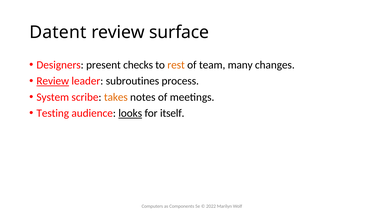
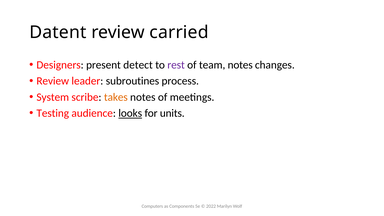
surface: surface -> carried
checks: checks -> detect
rest colour: orange -> purple
team many: many -> notes
Review at (53, 81) underline: present -> none
itself: itself -> units
